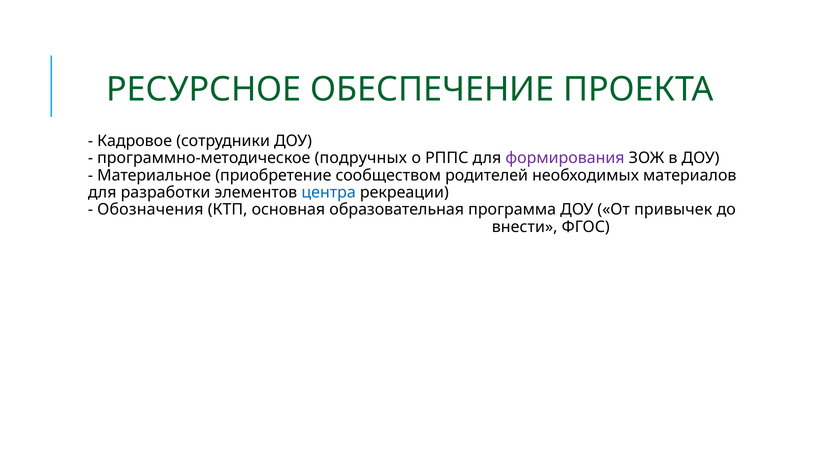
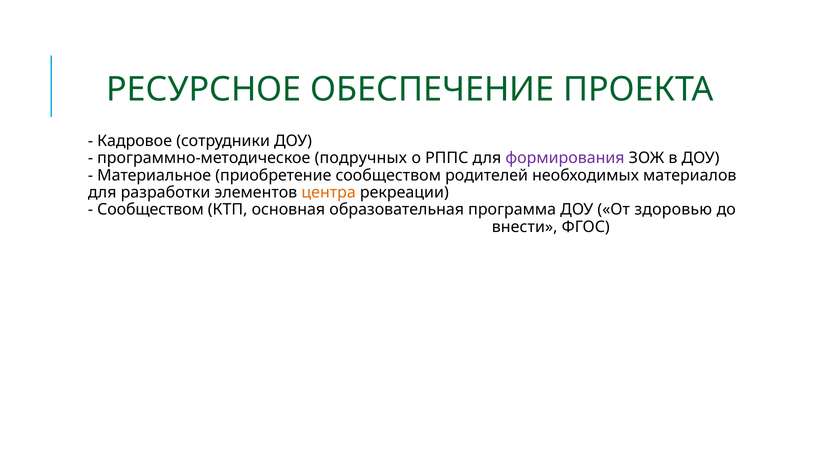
центра colour: blue -> orange
Обозначения at (150, 210): Обозначения -> Сообществом
привычек: привычек -> здоровью
